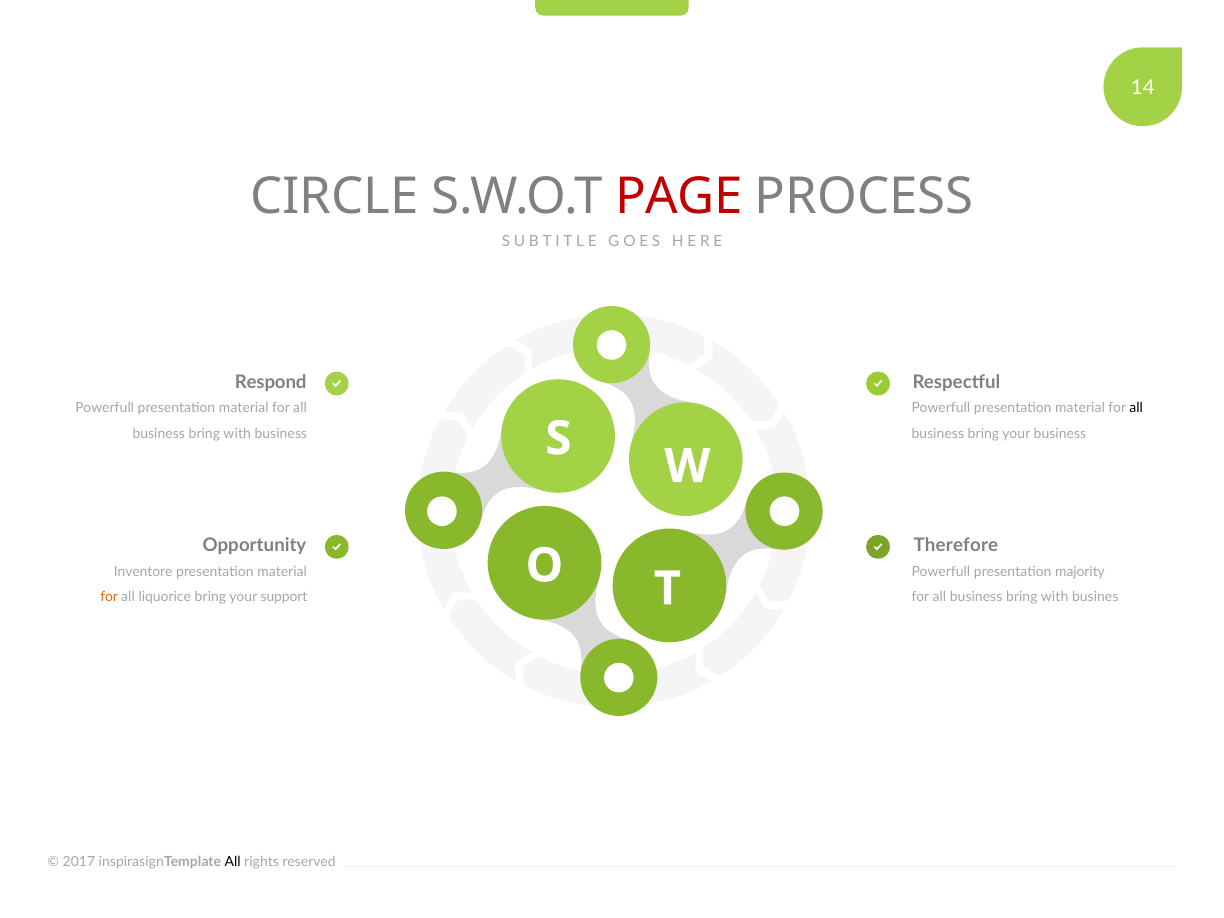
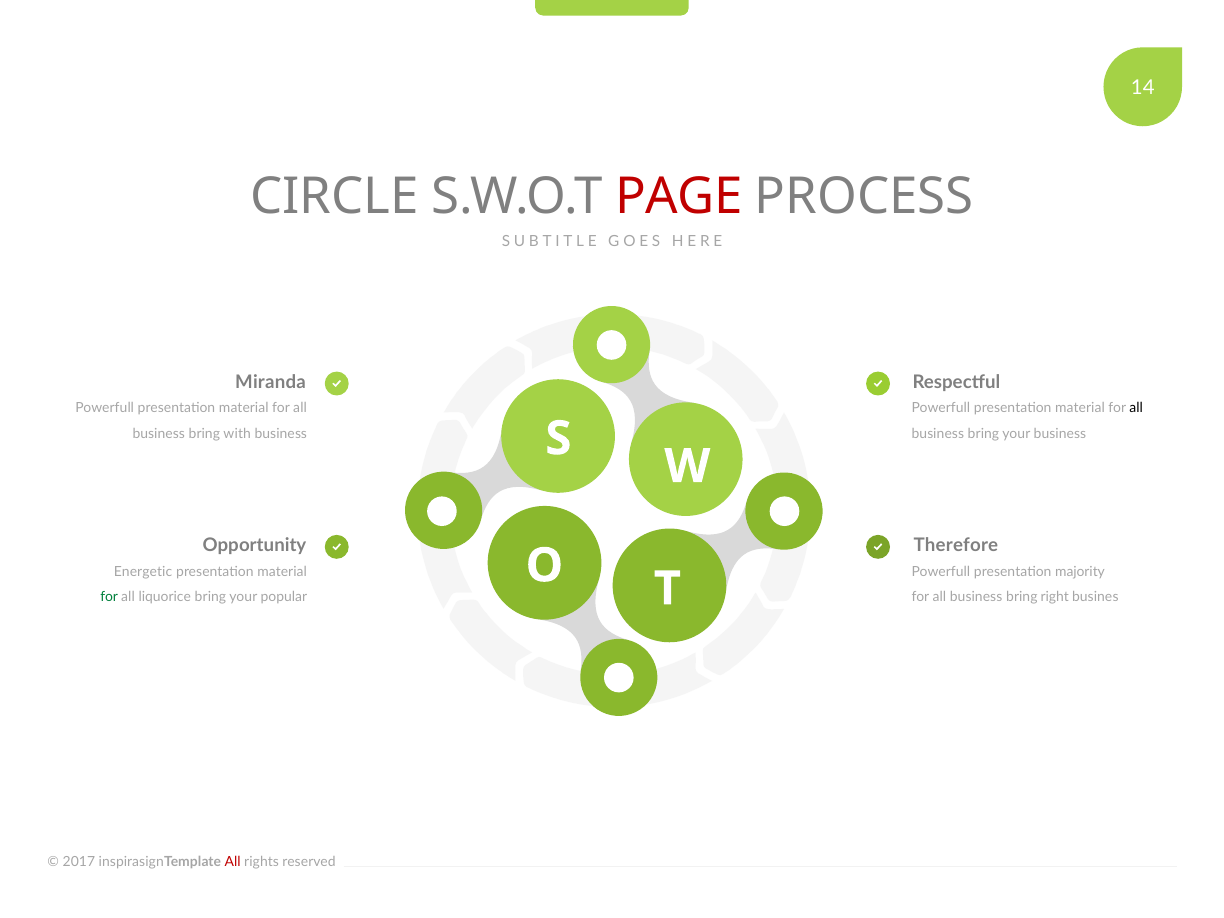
Respond: Respond -> Miranda
Inventore: Inventore -> Energetic
for at (109, 597) colour: orange -> green
support: support -> popular
with at (1055, 597): with -> right
All at (233, 862) colour: black -> red
